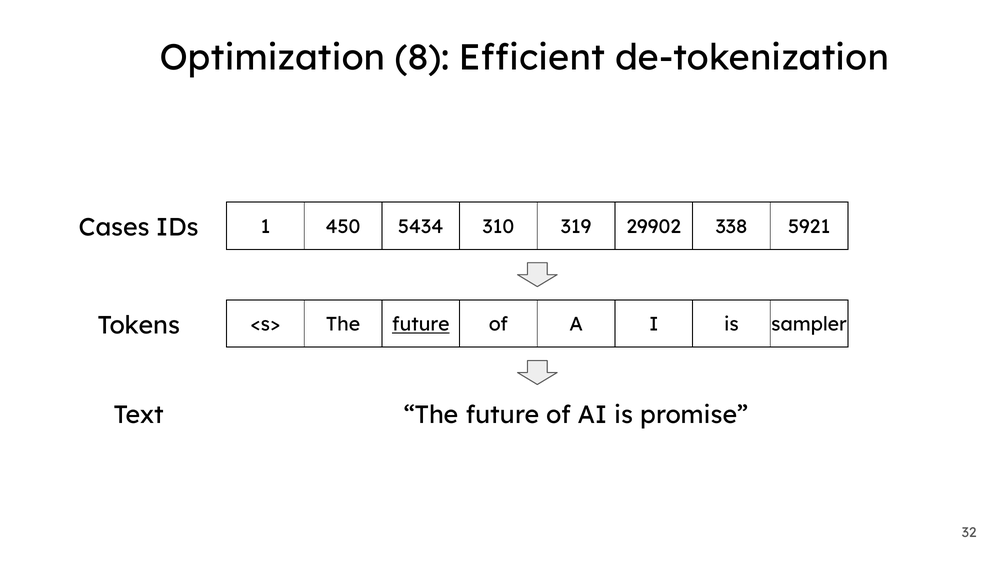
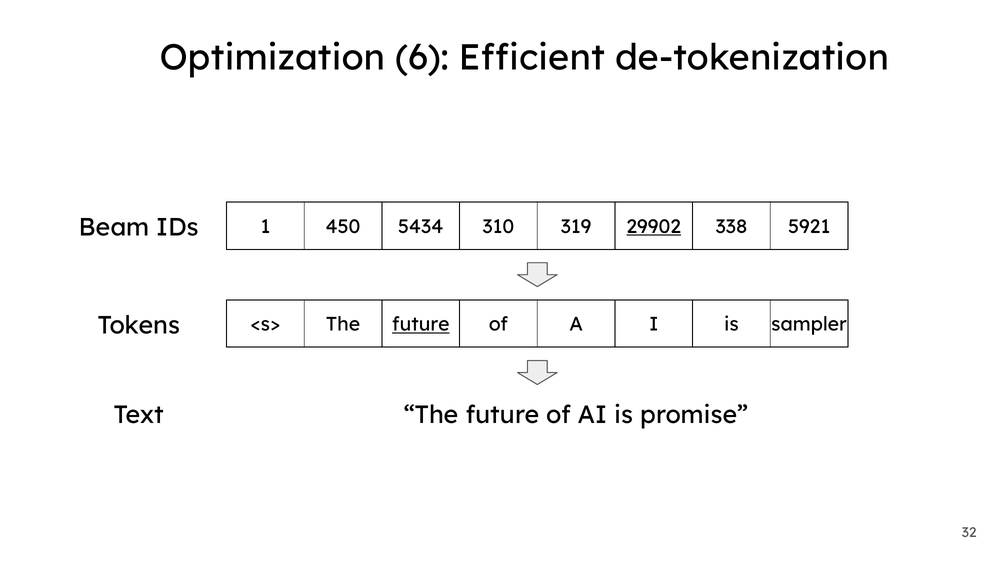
8: 8 -> 6
Cases: Cases -> Beam
29902 underline: none -> present
